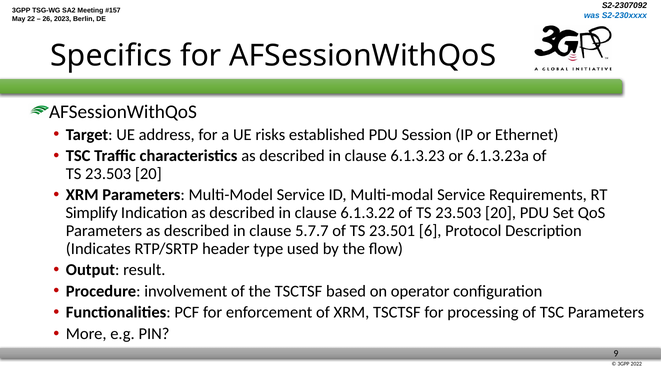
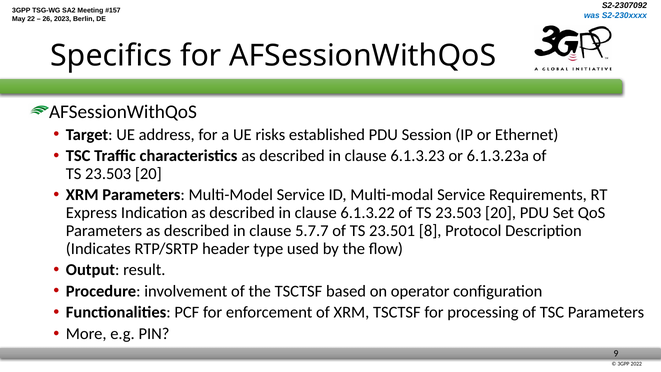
Simplify: Simplify -> Express
6: 6 -> 8
